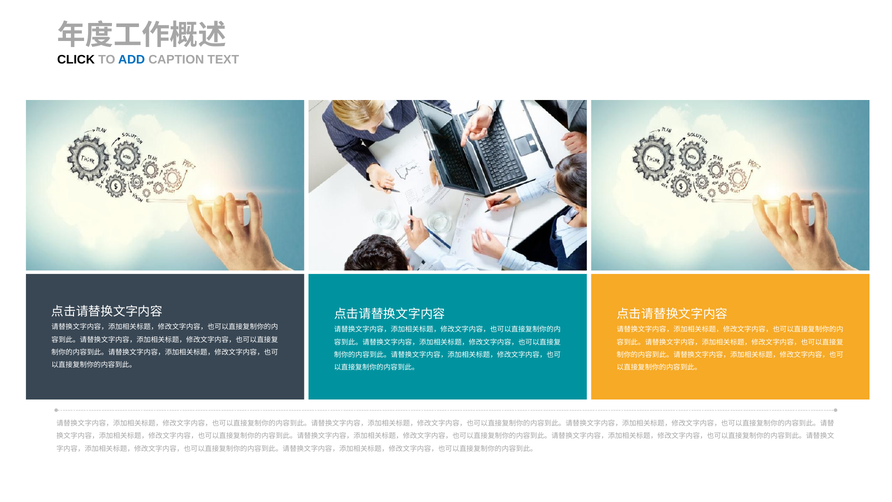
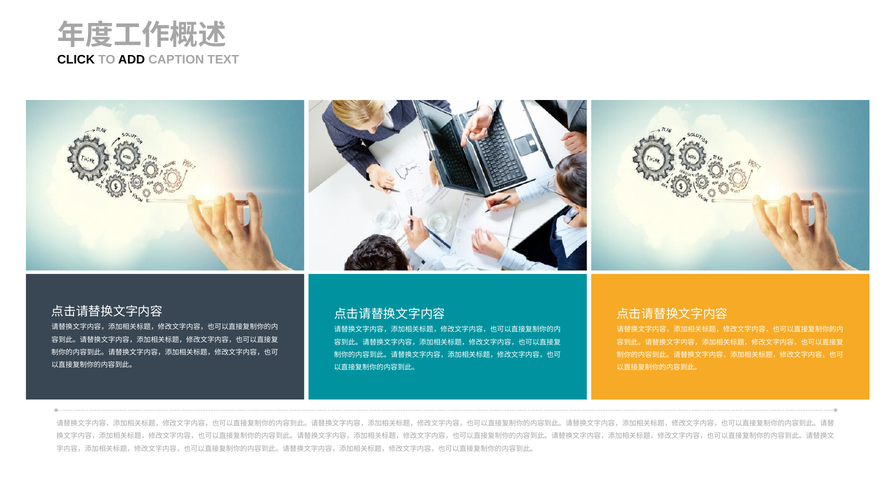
ADD colour: blue -> black
